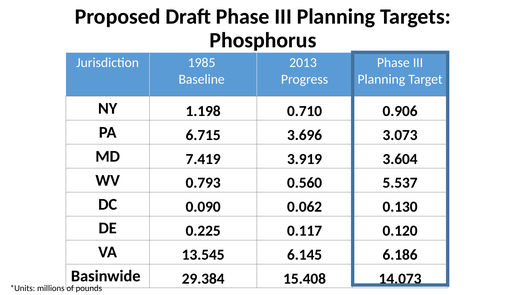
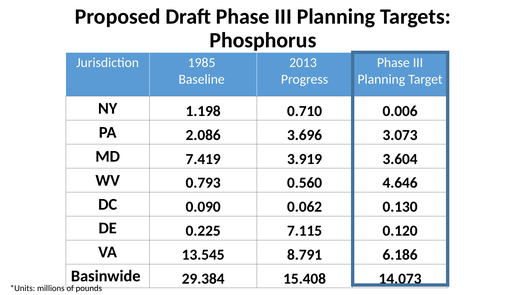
0.906: 0.906 -> 0.006
6.715: 6.715 -> 2.086
5.537: 5.537 -> 4.646
0.117: 0.117 -> 7.115
6.145: 6.145 -> 8.791
